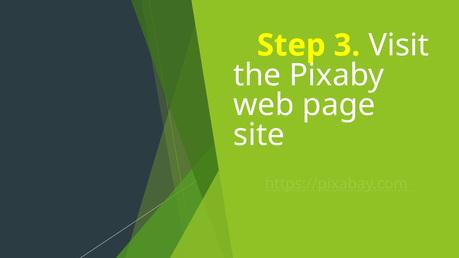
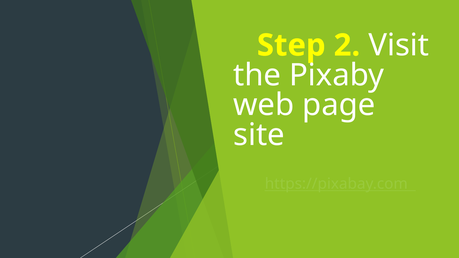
3: 3 -> 2
